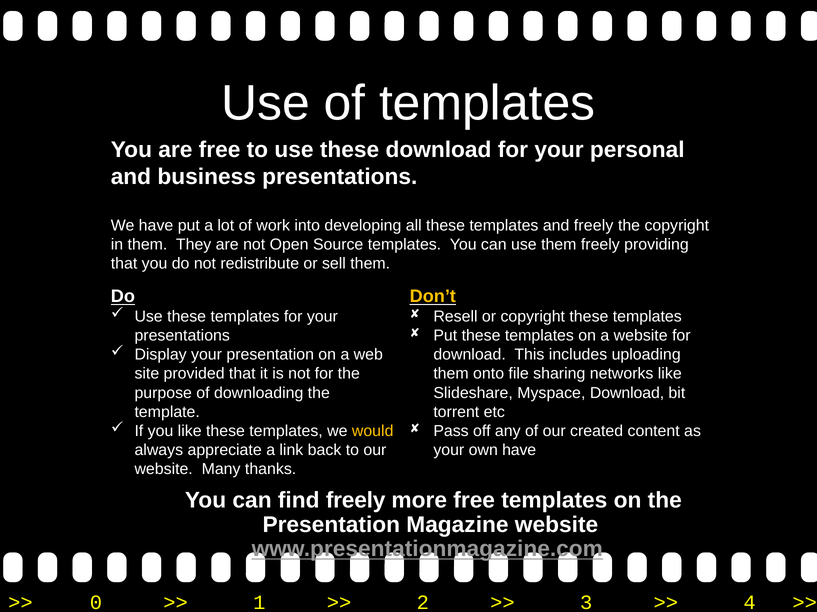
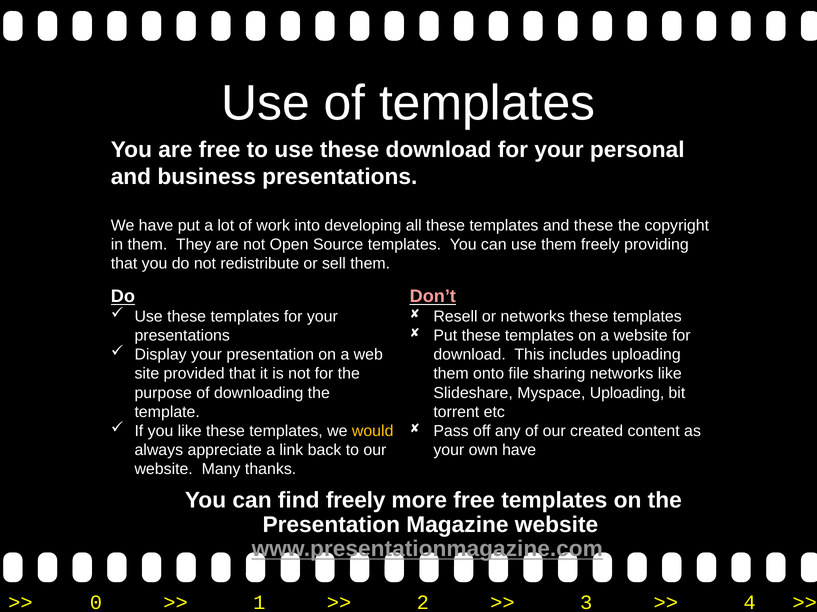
and freely: freely -> these
Don’t colour: yellow -> pink
or copyright: copyright -> networks
Myspace Download: Download -> Uploading
